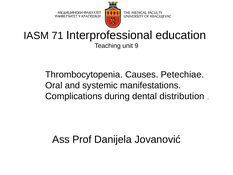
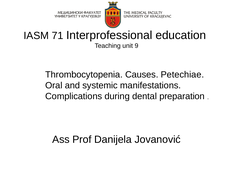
distribution: distribution -> preparation
